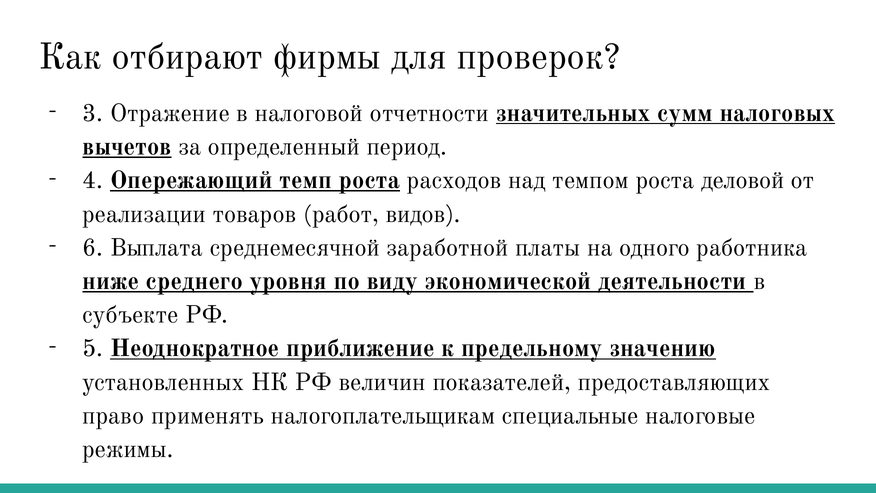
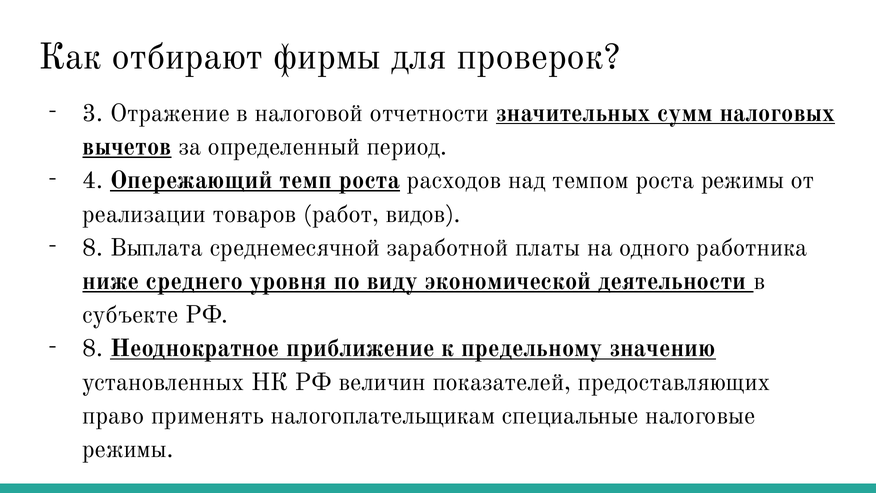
роста деловой: деловой -> режимы
6 at (93, 247): 6 -> 8
5 at (93, 348): 5 -> 8
